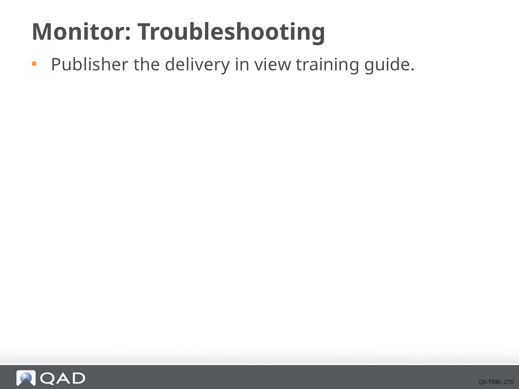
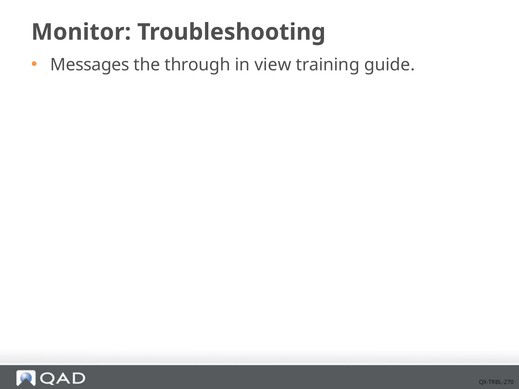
Publisher: Publisher -> Messages
delivery: delivery -> through
